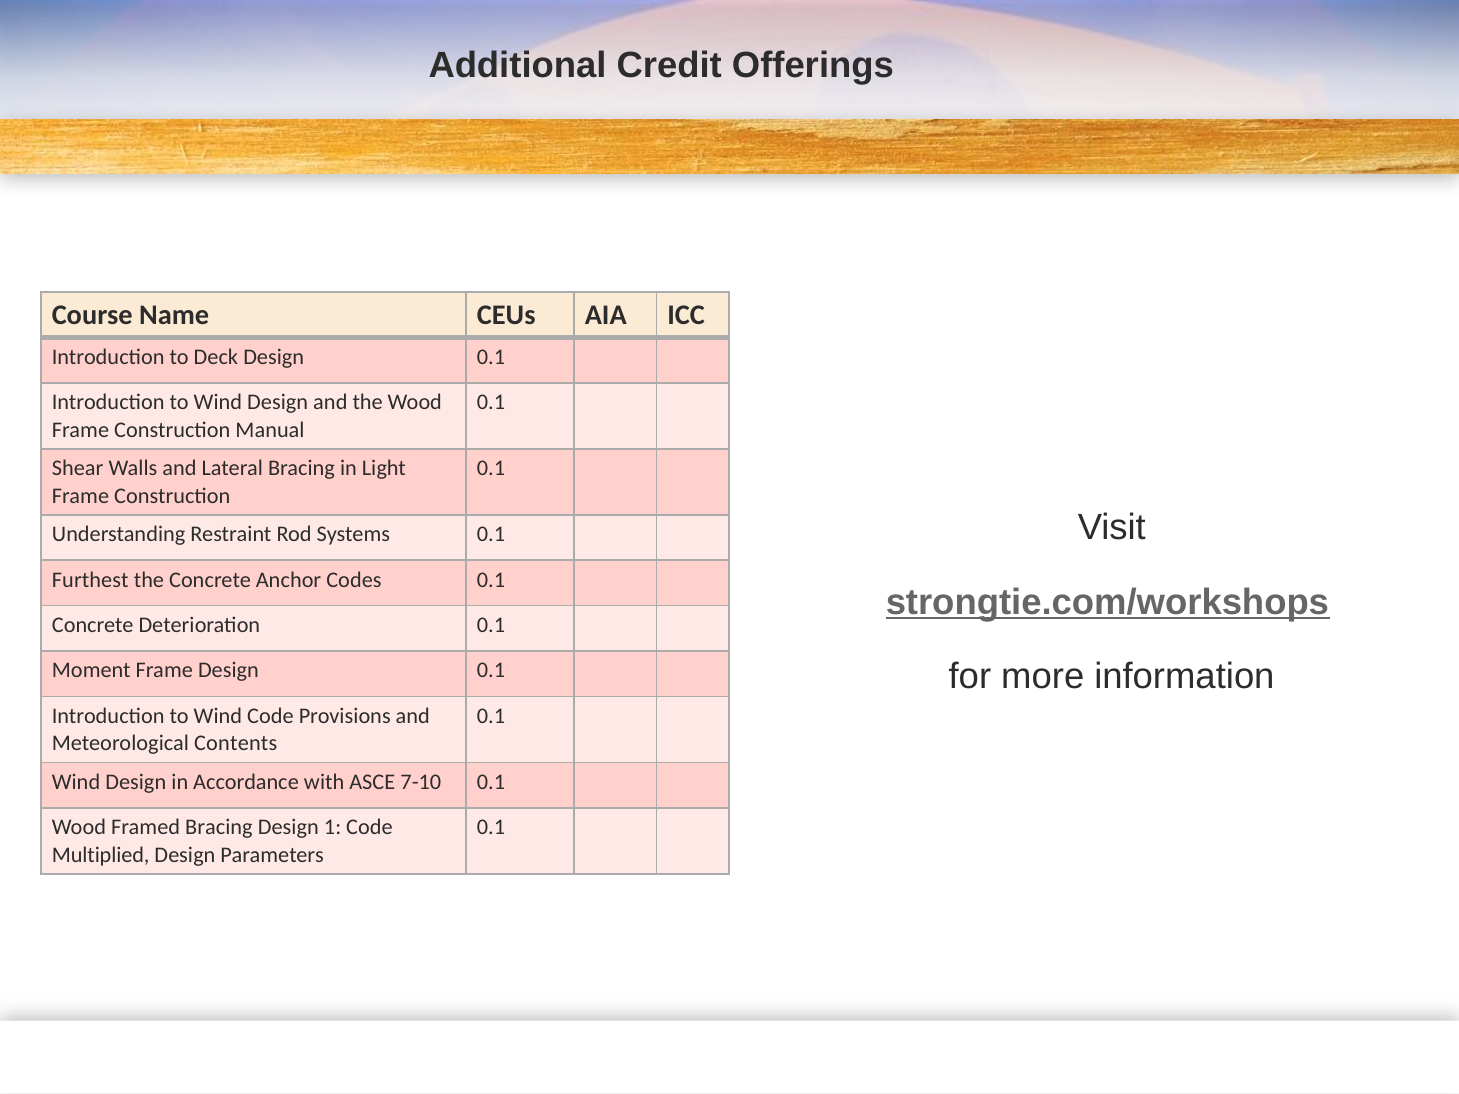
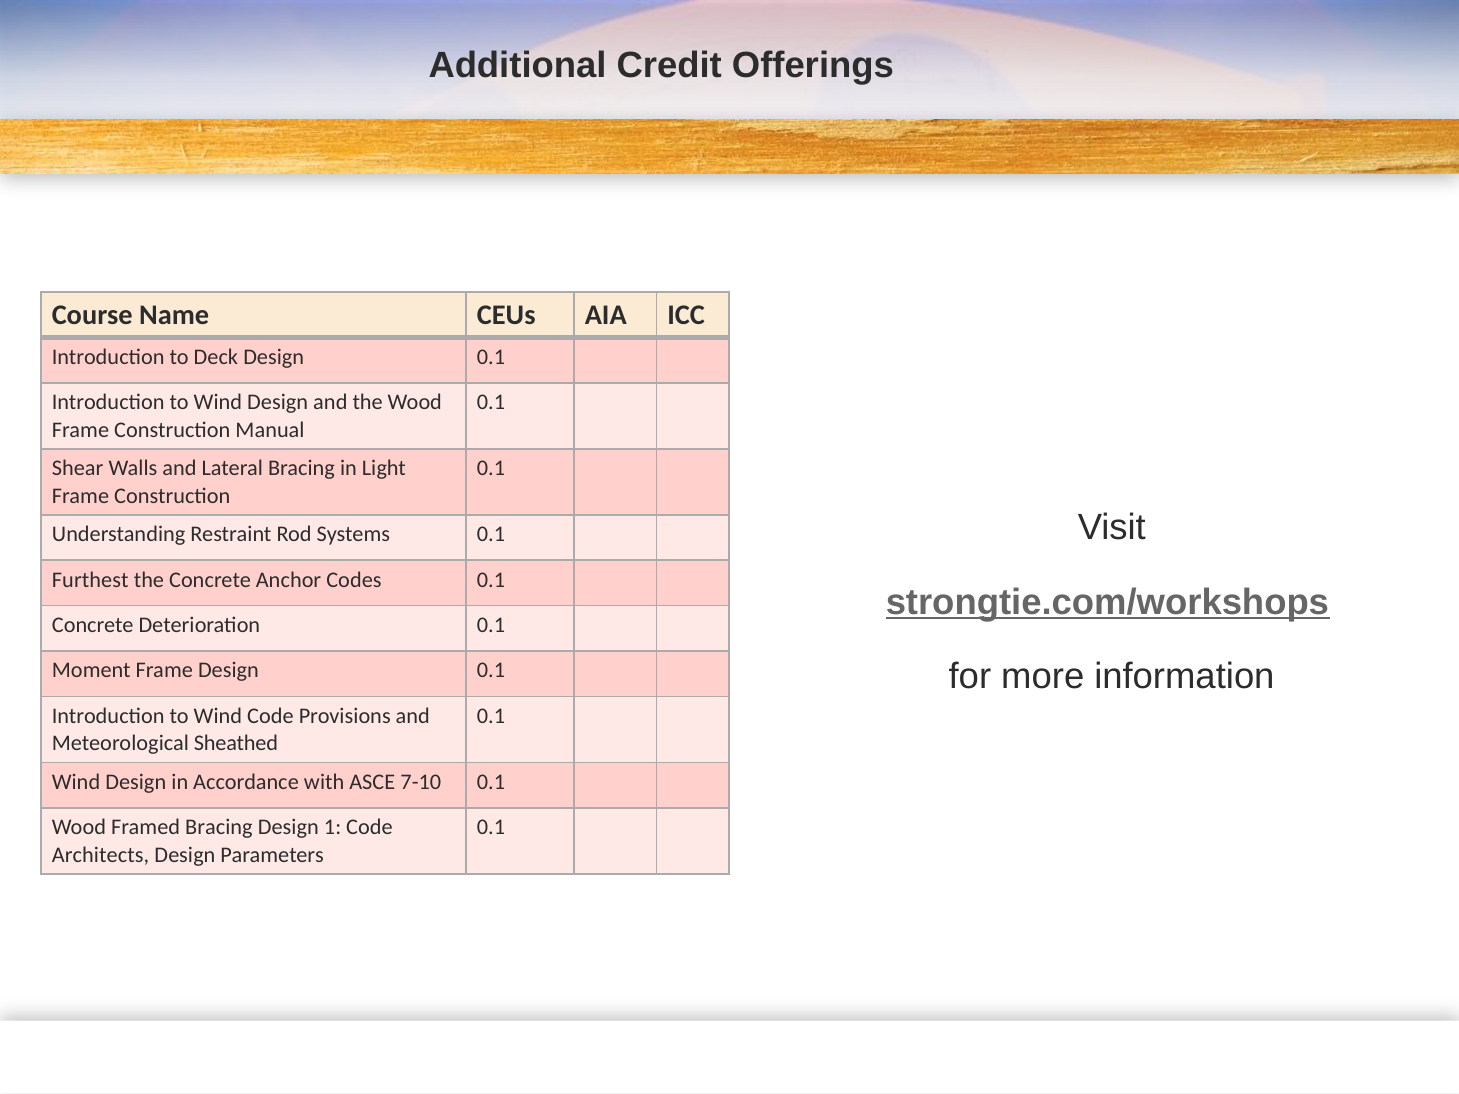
Contents: Contents -> Sheathed
Multiplied: Multiplied -> Architects
